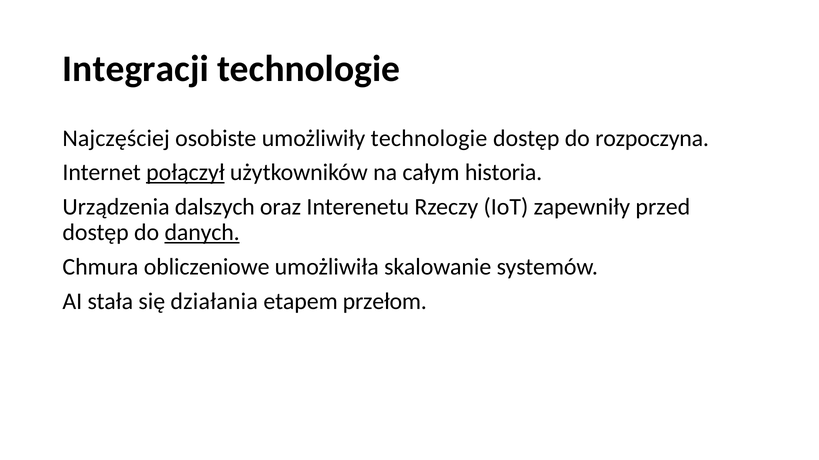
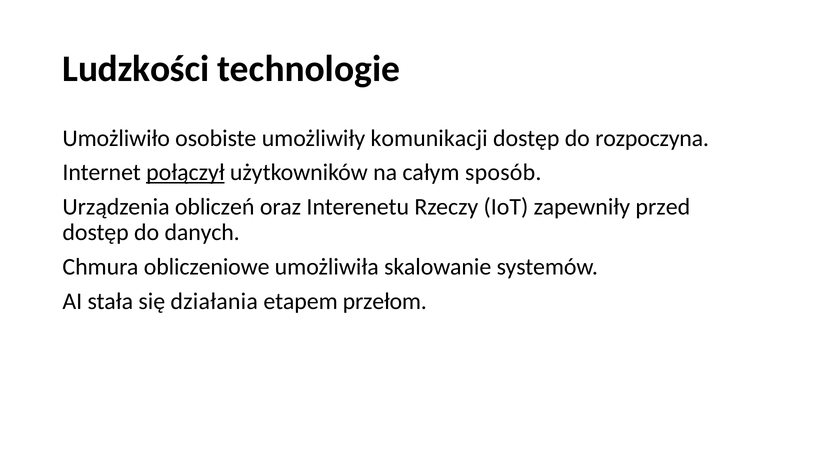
Integracji: Integracji -> Ludzkości
Najczęściej: Najczęściej -> Umożliwiło
umożliwiły technologie: technologie -> komunikacji
historia: historia -> sposób
dalszych: dalszych -> obliczeń
danych underline: present -> none
